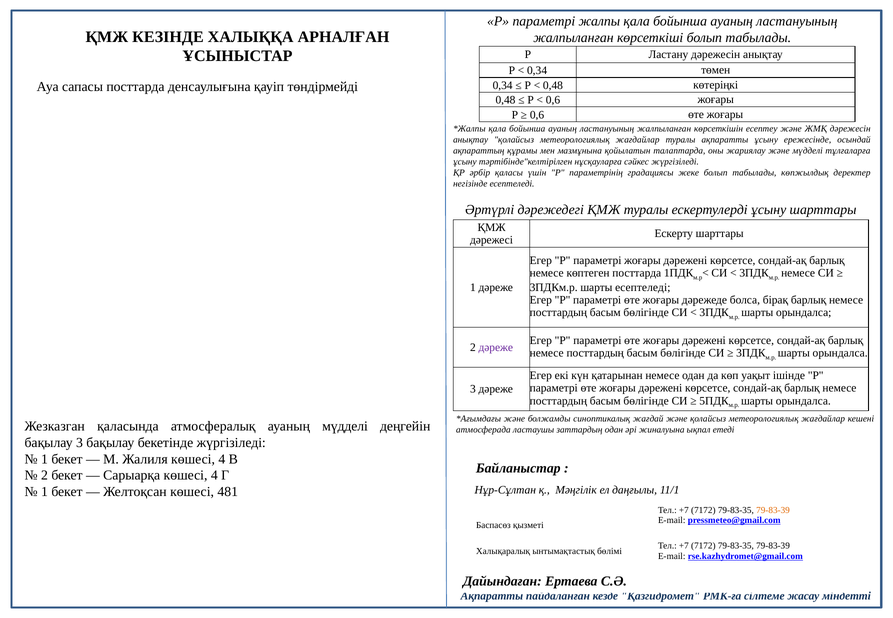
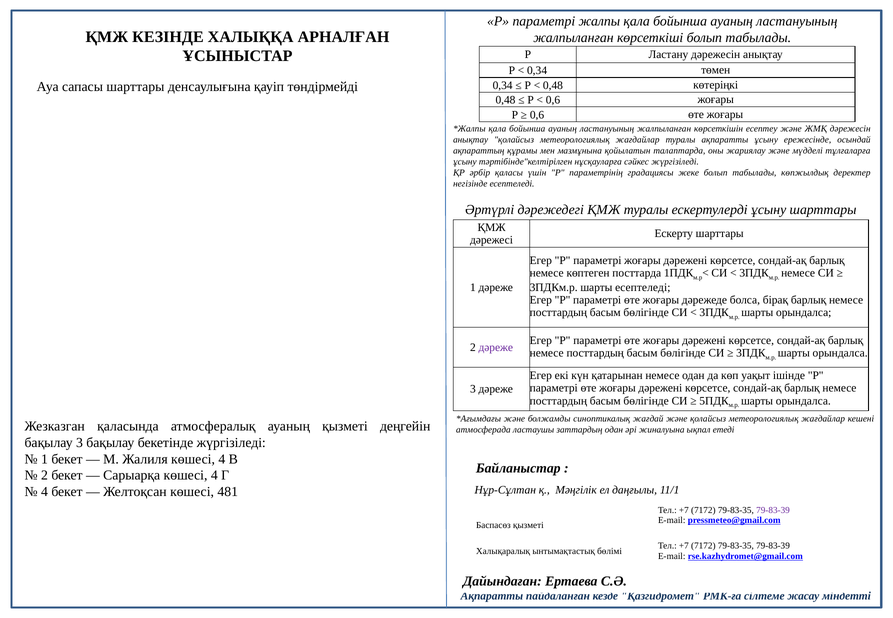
сапасы посттарда: посттарда -> шарттары
ауаның мүдделі: мүдделі -> қызметі
1 at (45, 492): 1 -> 4
79-83-39 at (773, 510) colour: orange -> purple
